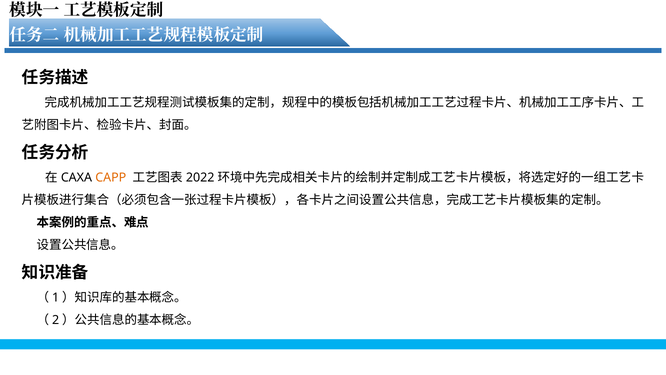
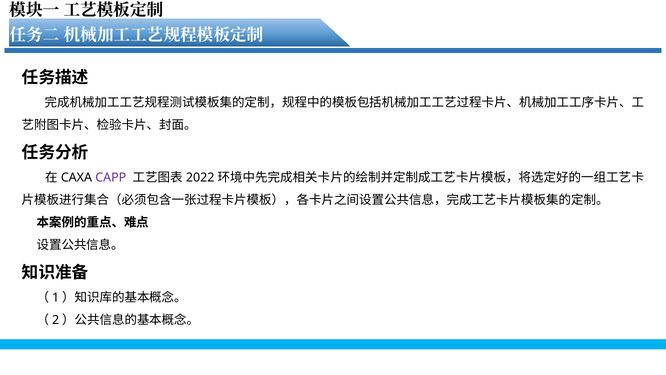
CAPP colour: orange -> purple
